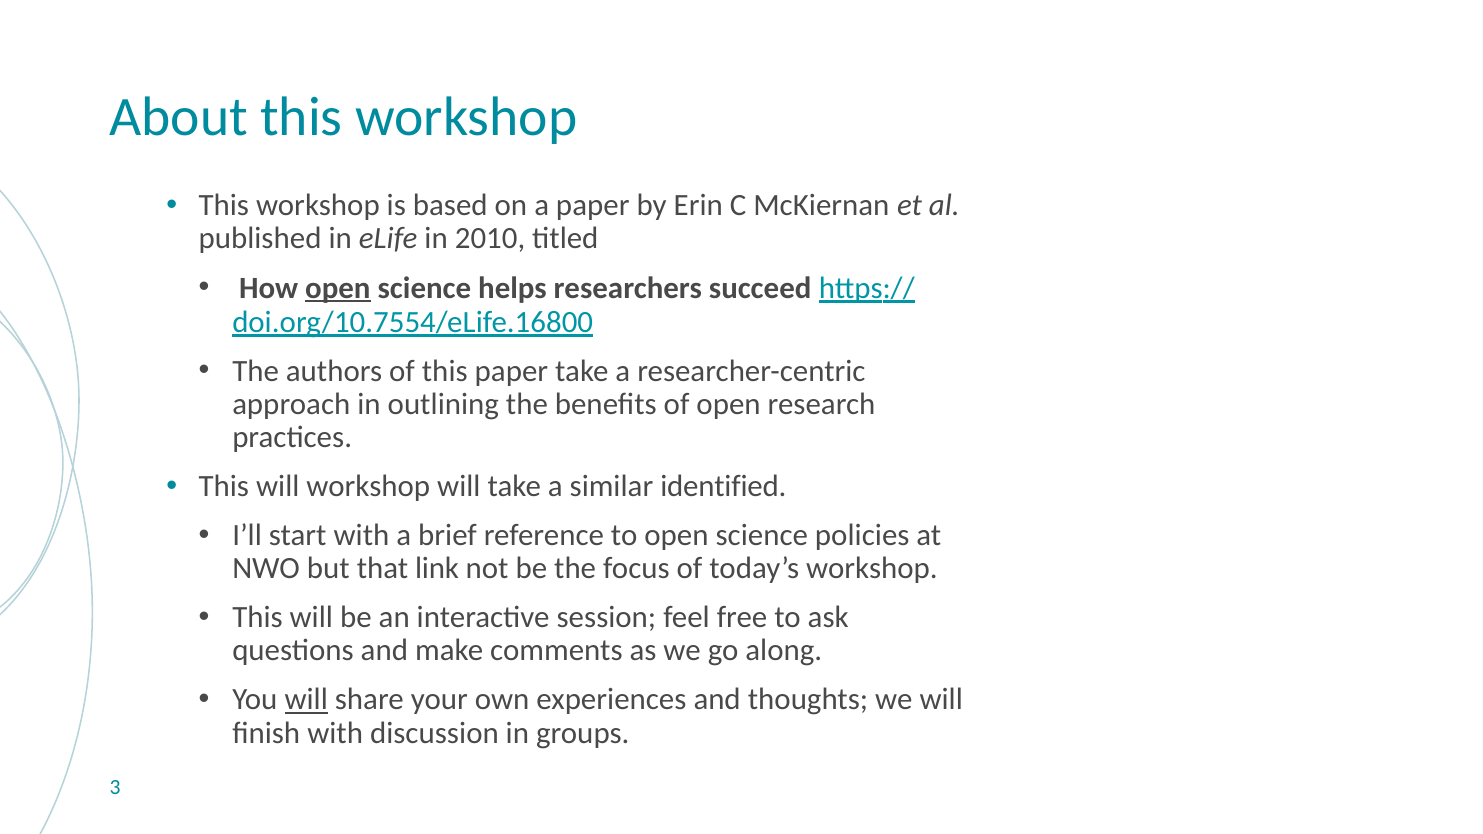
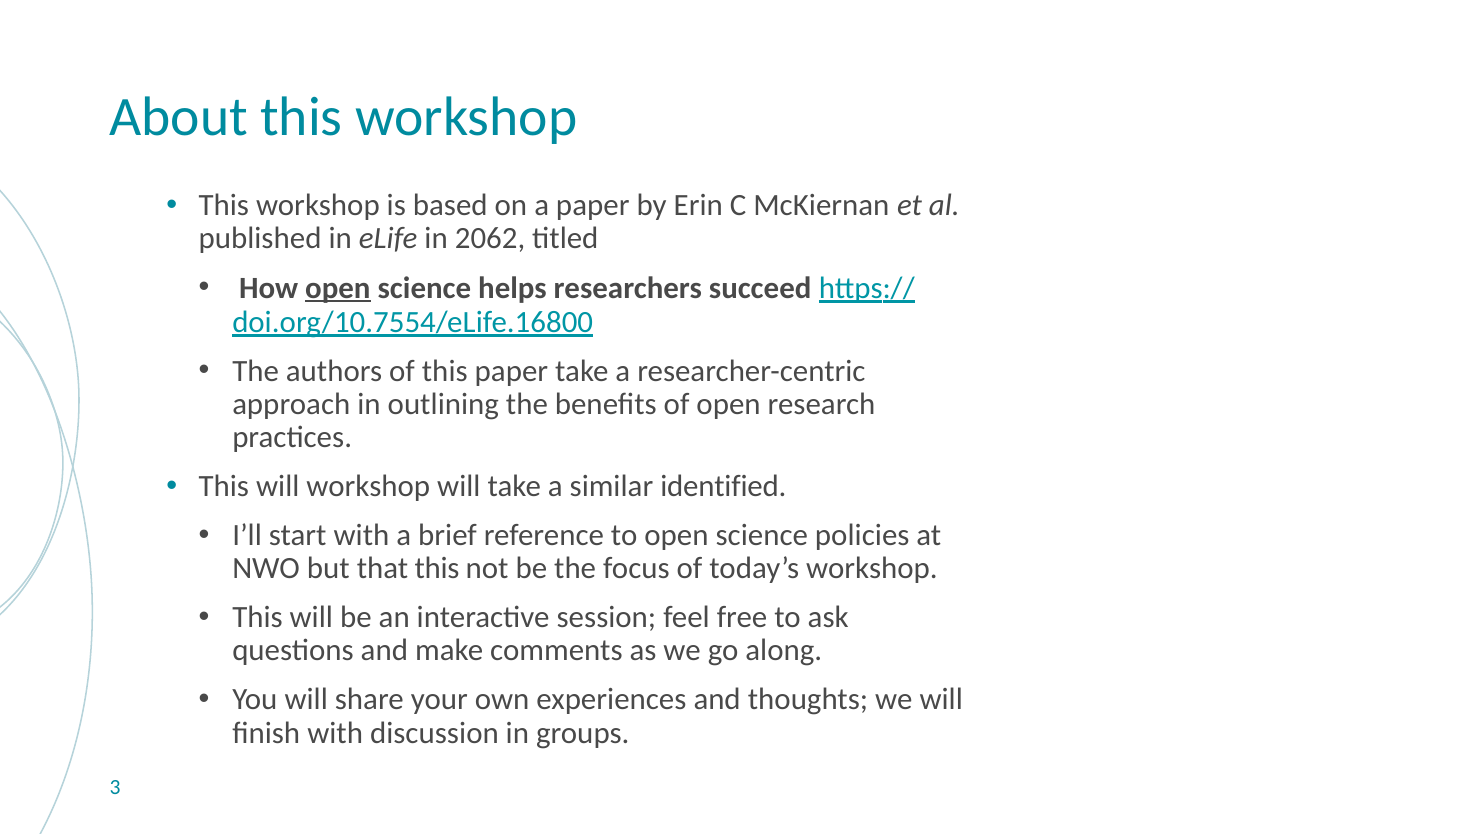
2010: 2010 -> 2062
that link: link -> this
will at (306, 700) underline: present -> none
